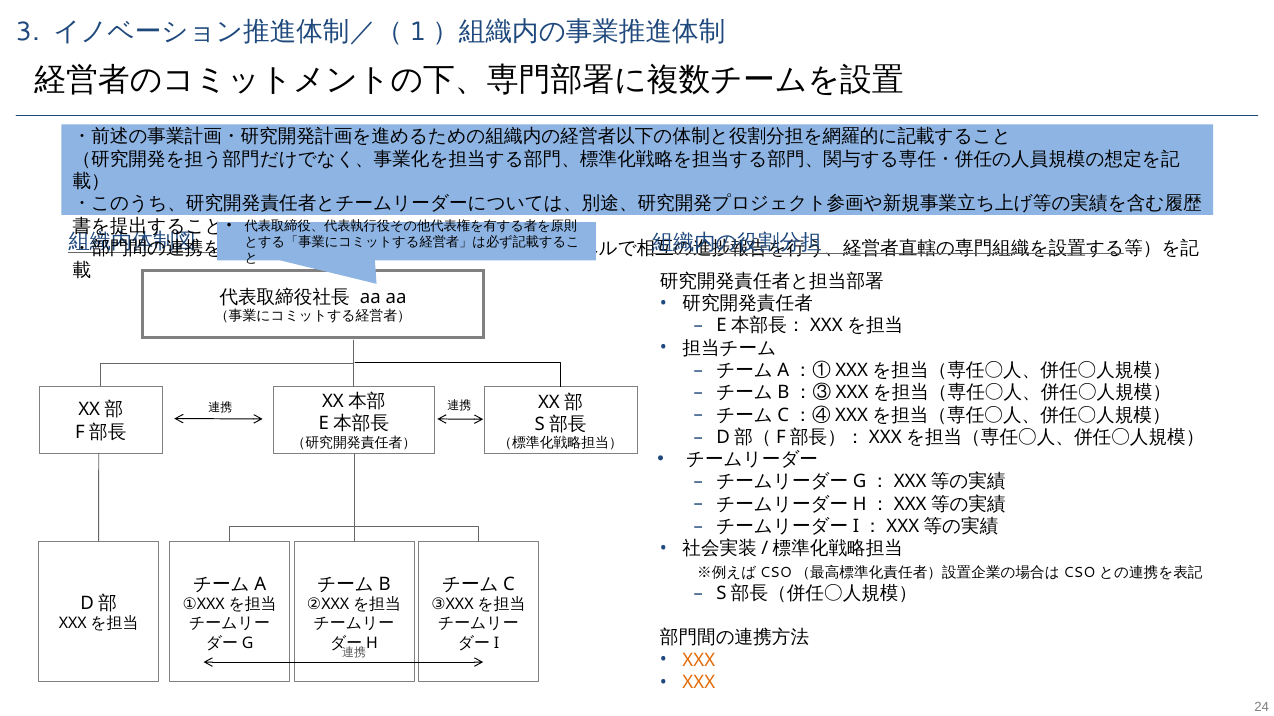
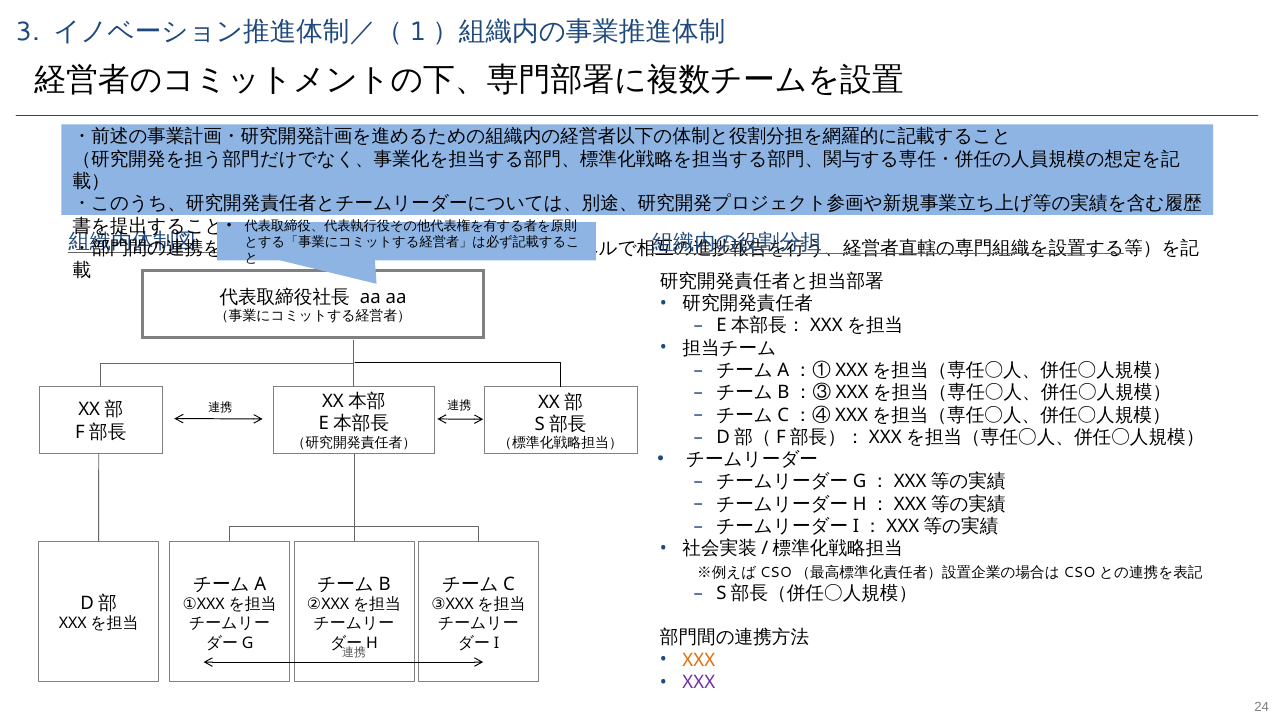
XXX at (699, 683) colour: orange -> purple
